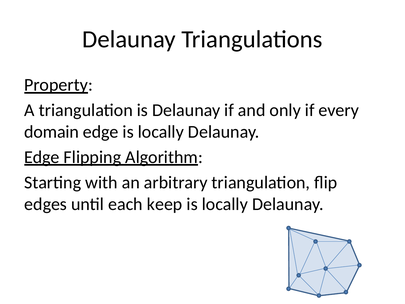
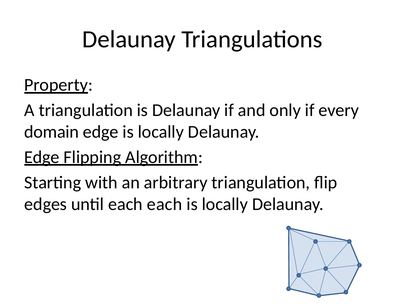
each keep: keep -> each
